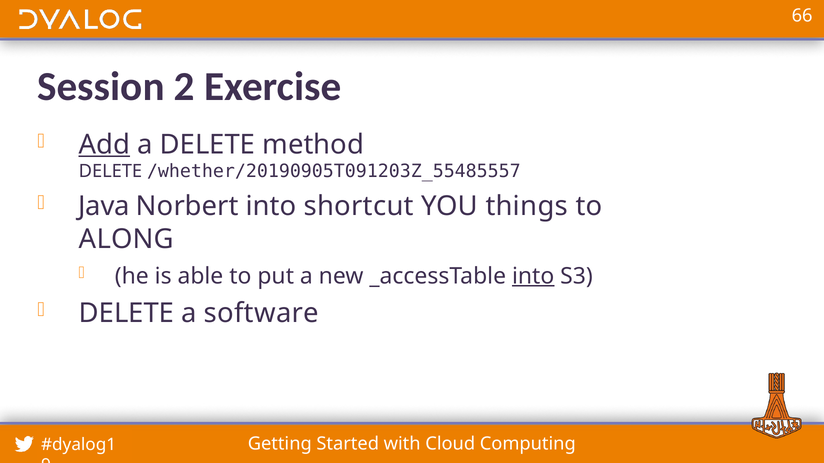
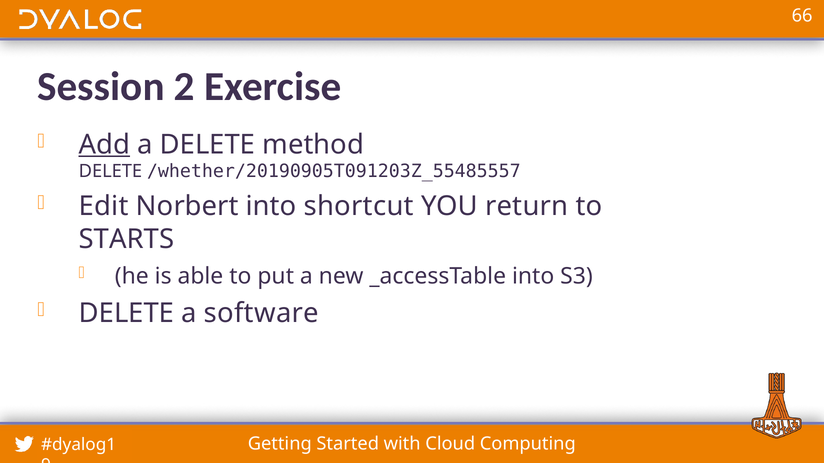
Java: Java -> Edit
things: things -> return
ALONG: ALONG -> STARTS
into at (533, 276) underline: present -> none
